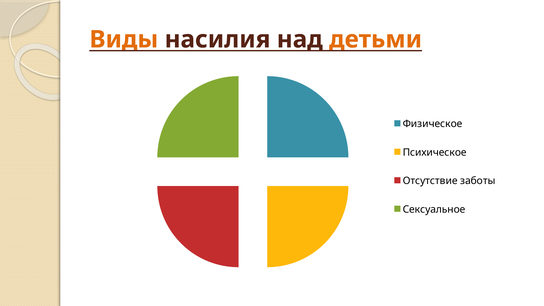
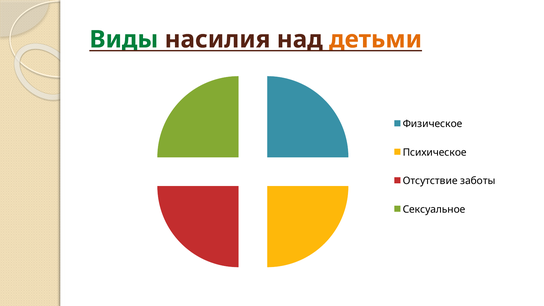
Виды colour: orange -> green
